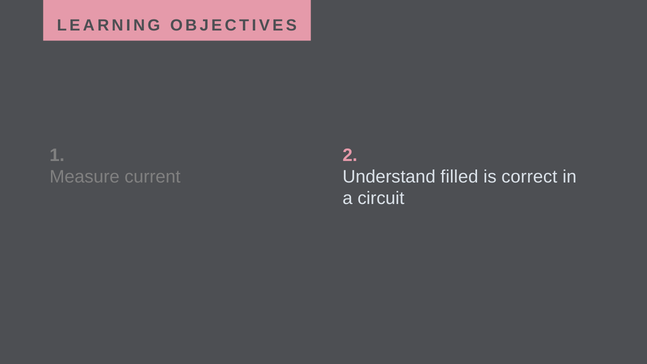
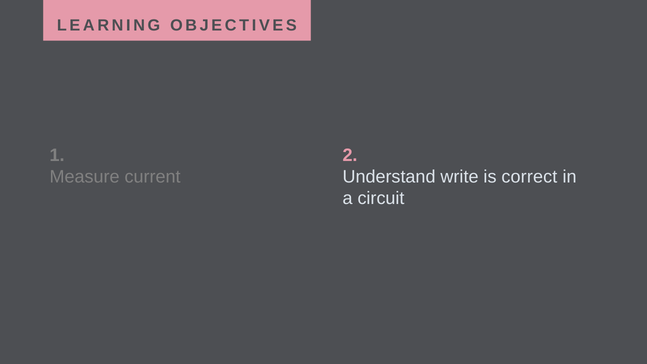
filled: filled -> write
